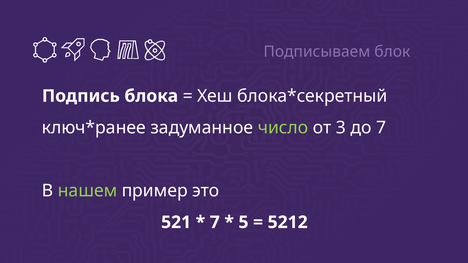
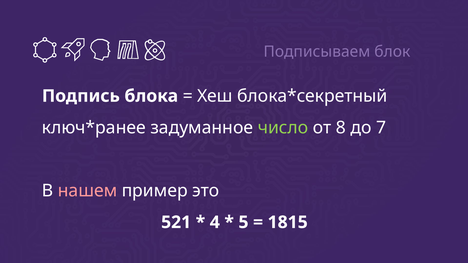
3: 3 -> 8
нашем colour: light green -> pink
7 at (215, 222): 7 -> 4
5212: 5212 -> 1815
